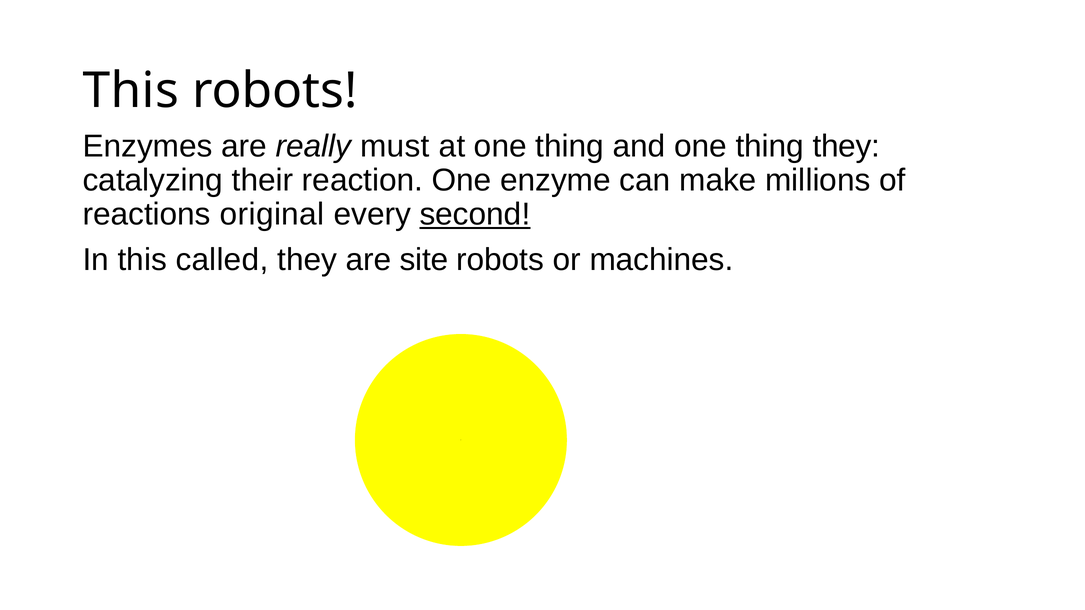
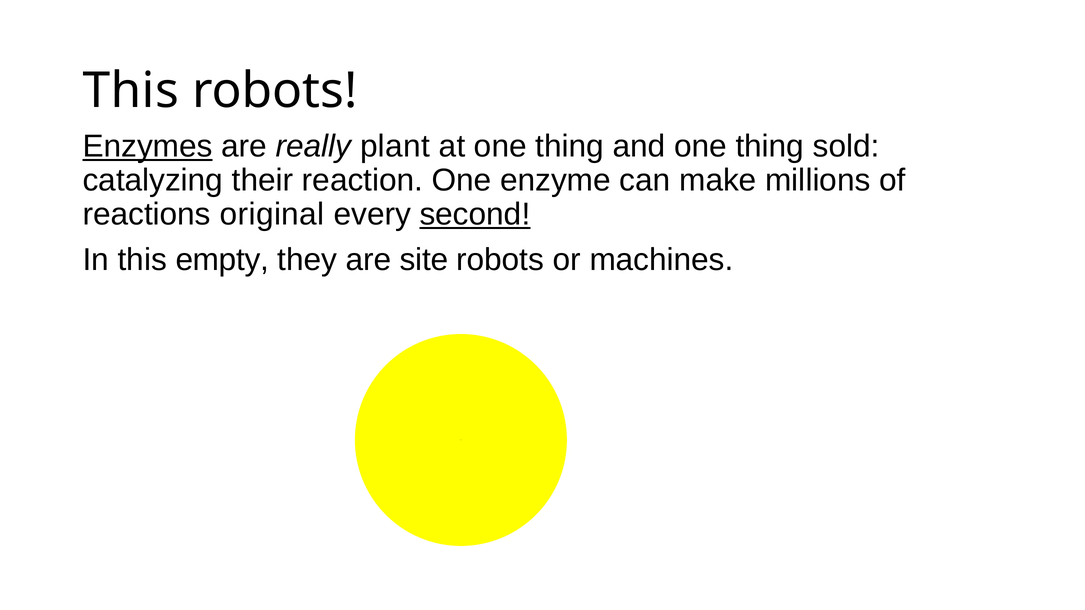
Enzymes underline: none -> present
must: must -> plant
thing they: they -> sold
called: called -> empty
